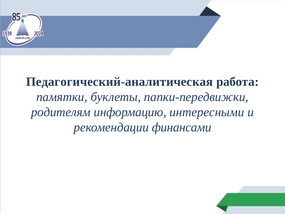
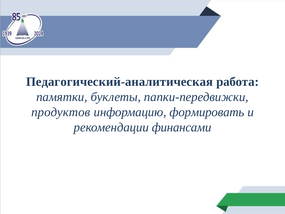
родителям: родителям -> продуктов
интересными: интересными -> формировать
